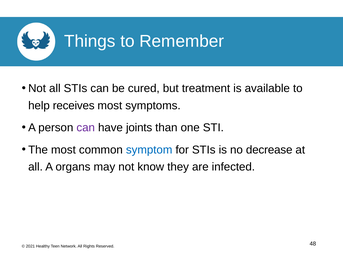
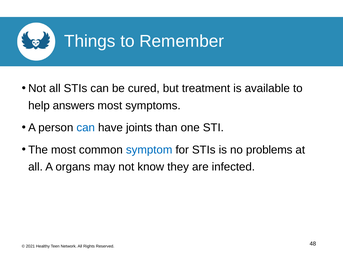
receives: receives -> answers
can at (86, 128) colour: purple -> blue
decrease: decrease -> problems
